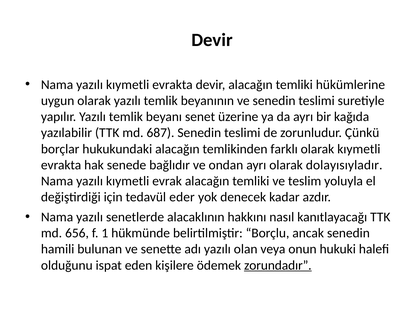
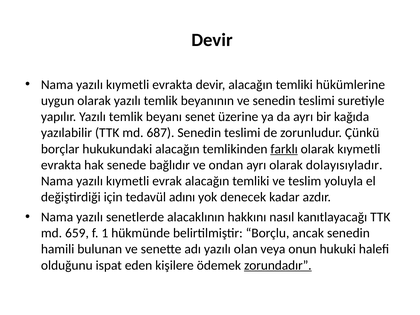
farklı underline: none -> present
eder: eder -> adını
656: 656 -> 659
